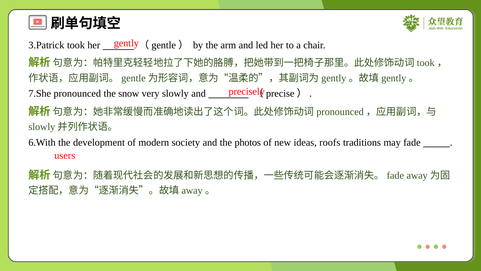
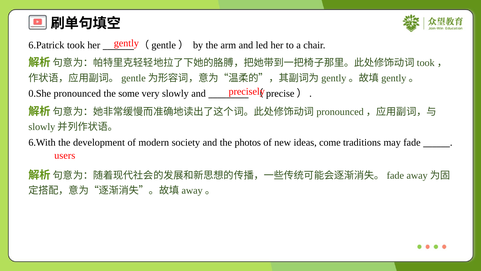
3.Patrick: 3.Patrick -> 6.Patrick
7.She: 7.She -> 0.She
snow: snow -> some
roofs: roofs -> come
